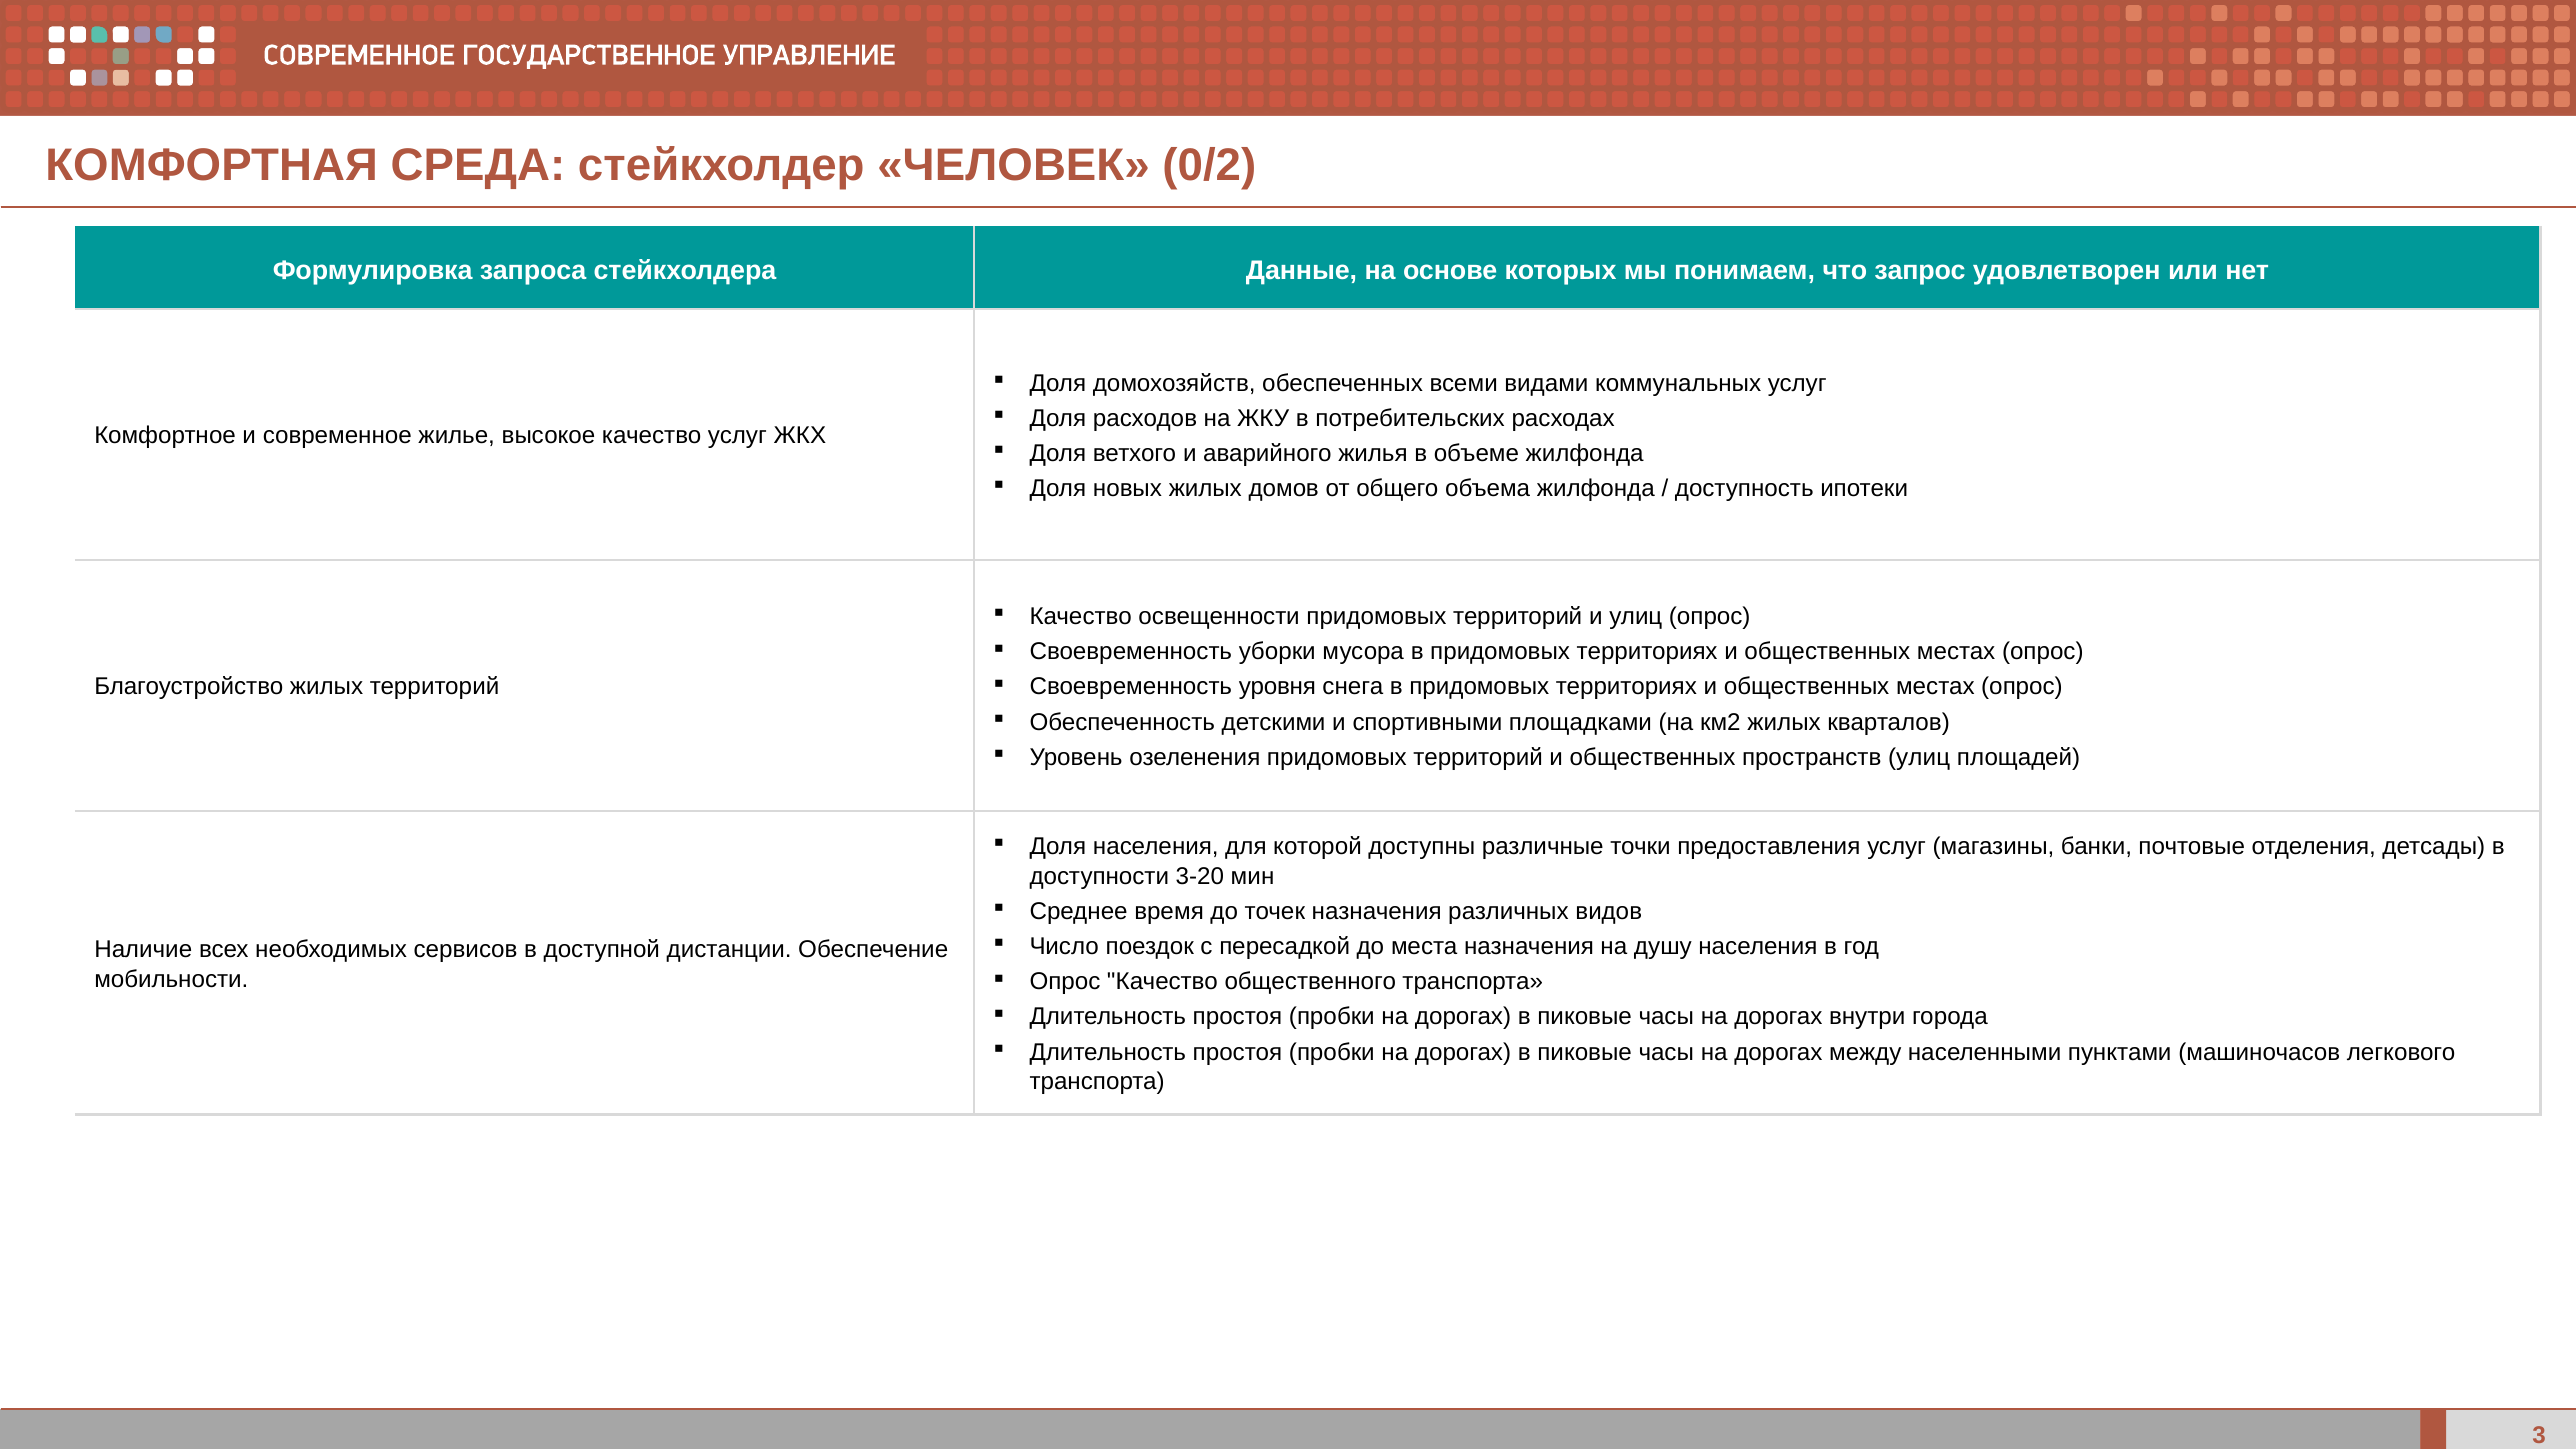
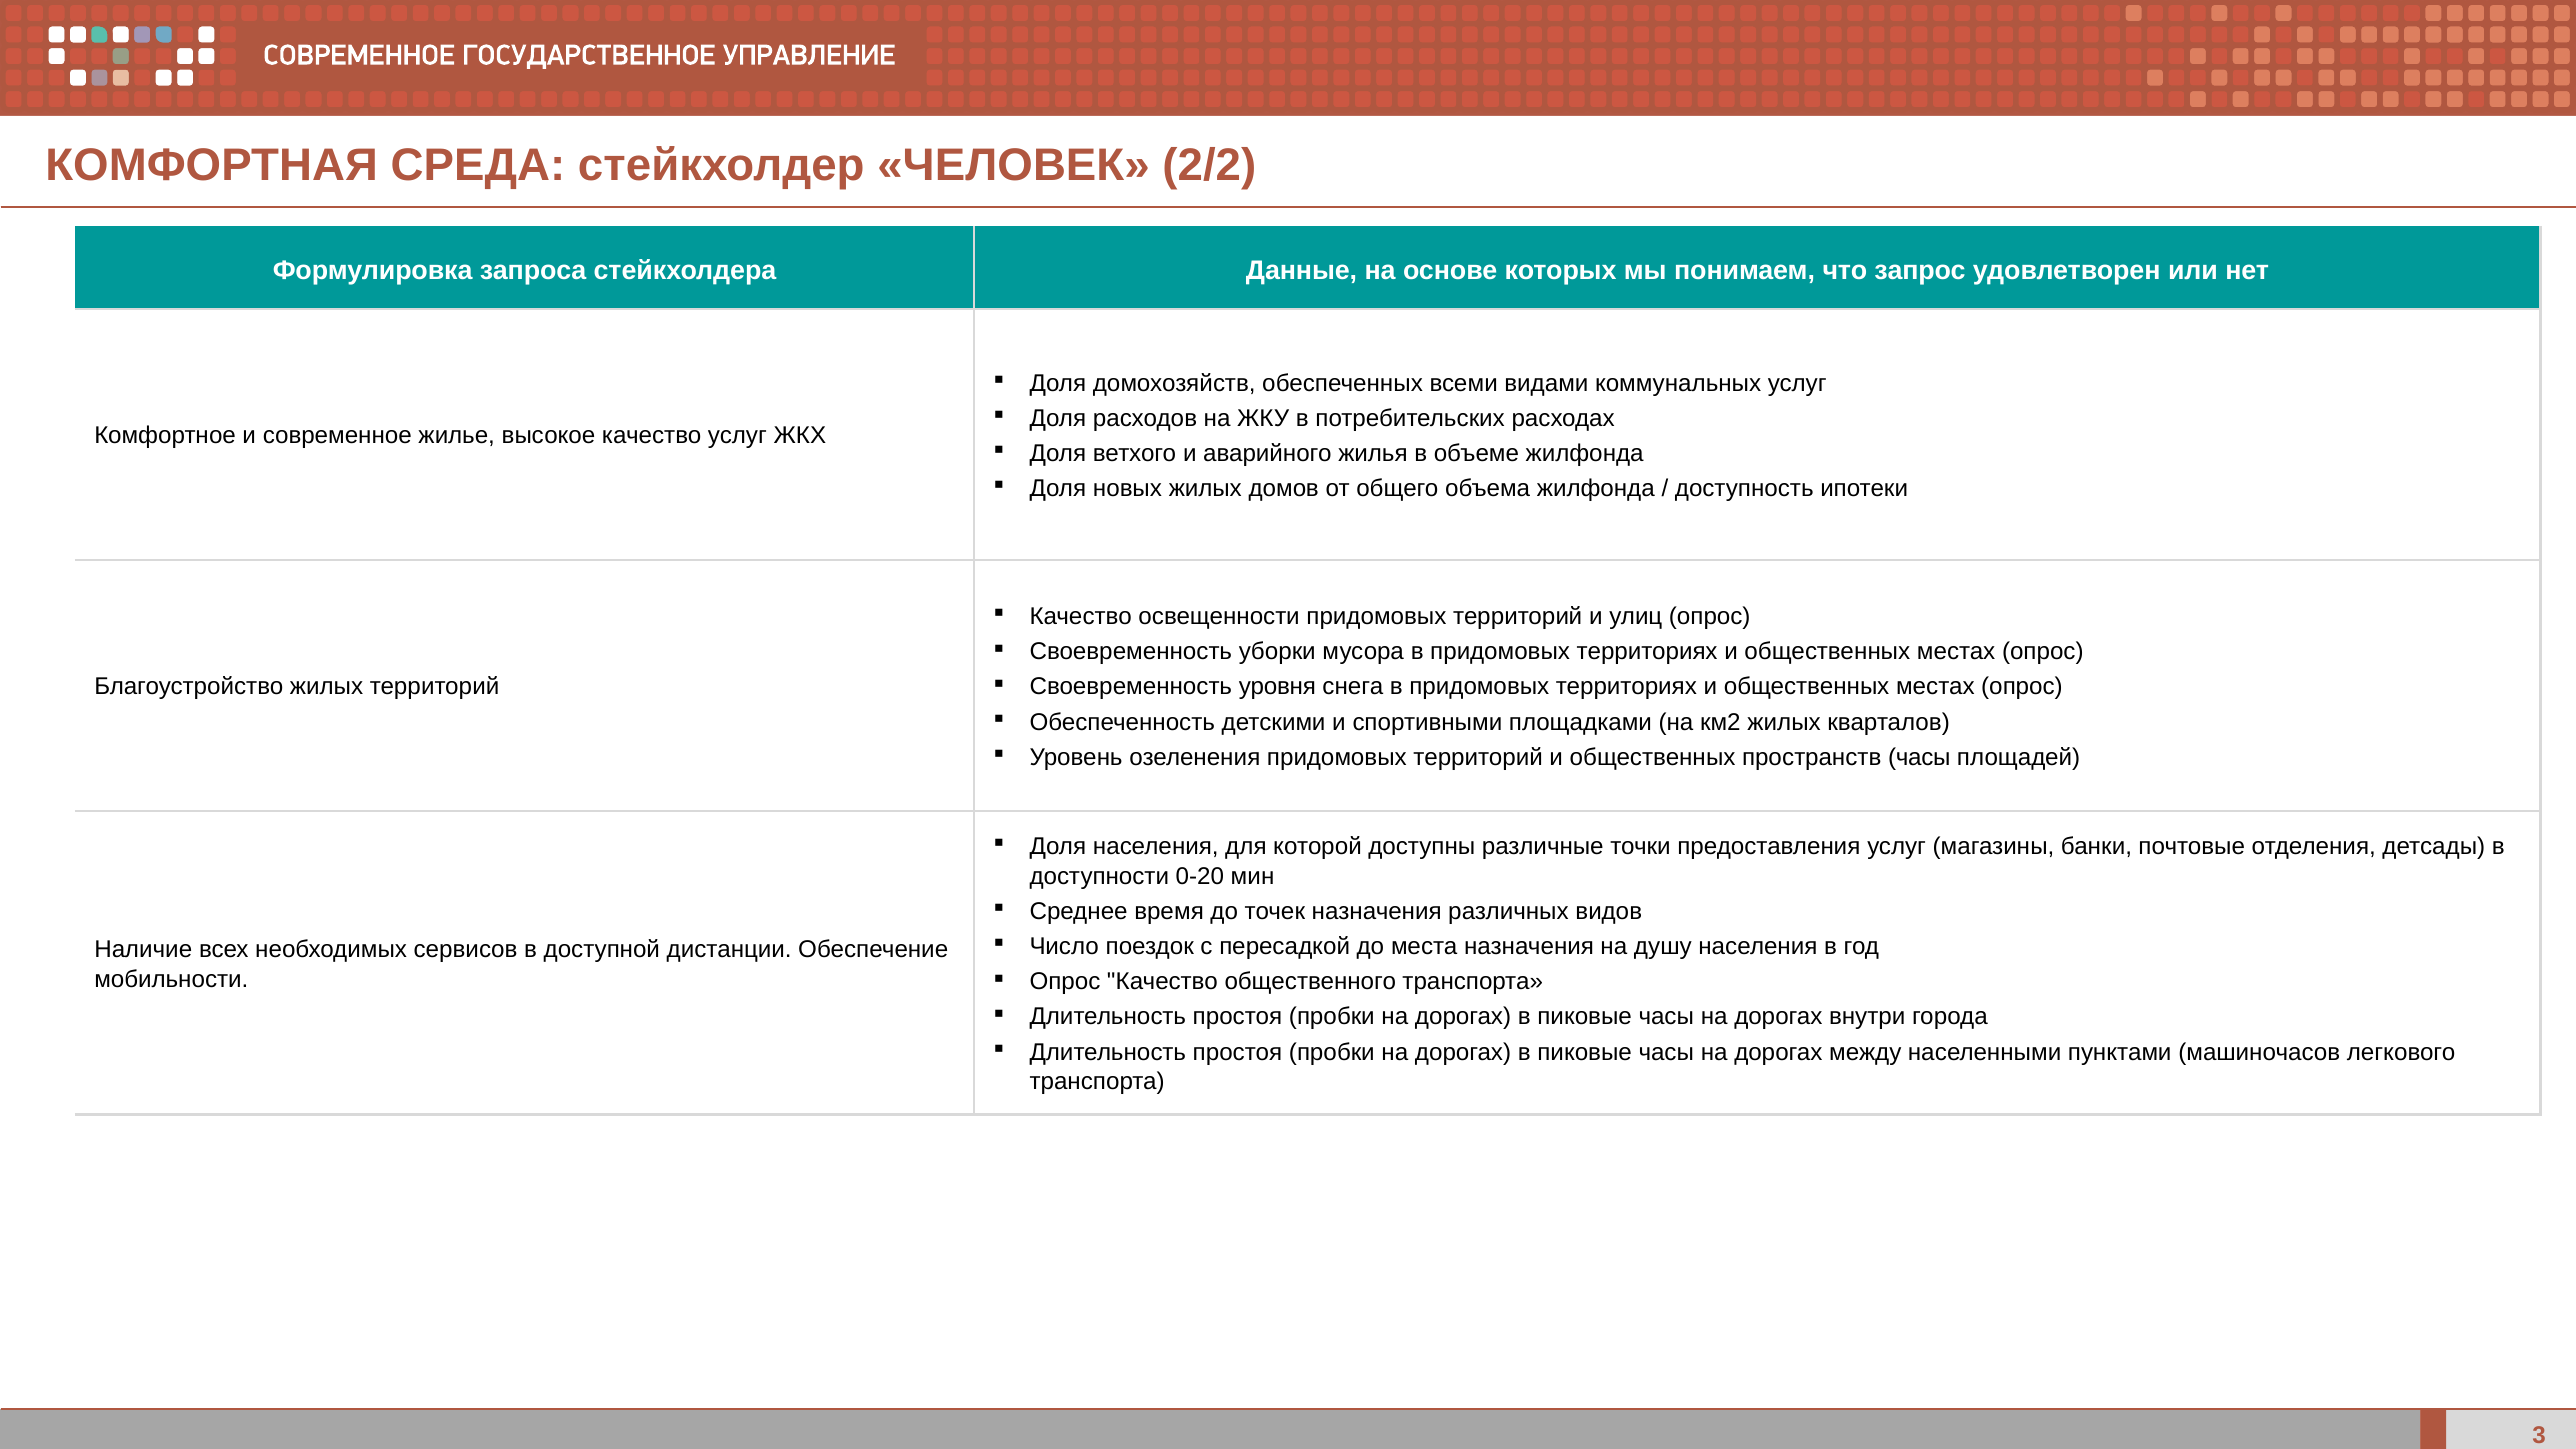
0/2: 0/2 -> 2/2
пространств улиц: улиц -> часы
3-20: 3-20 -> 0-20
